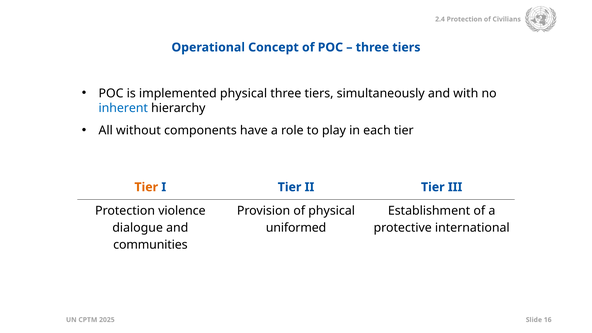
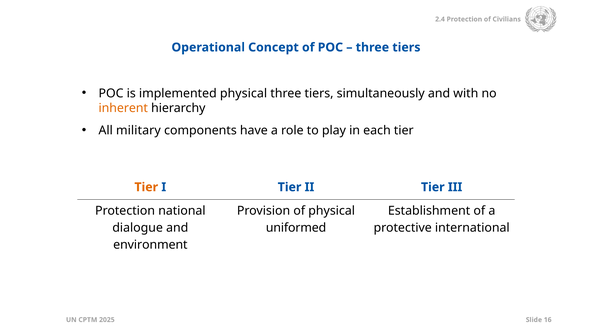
inherent colour: blue -> orange
without: without -> military
violence: violence -> national
communities: communities -> environment
